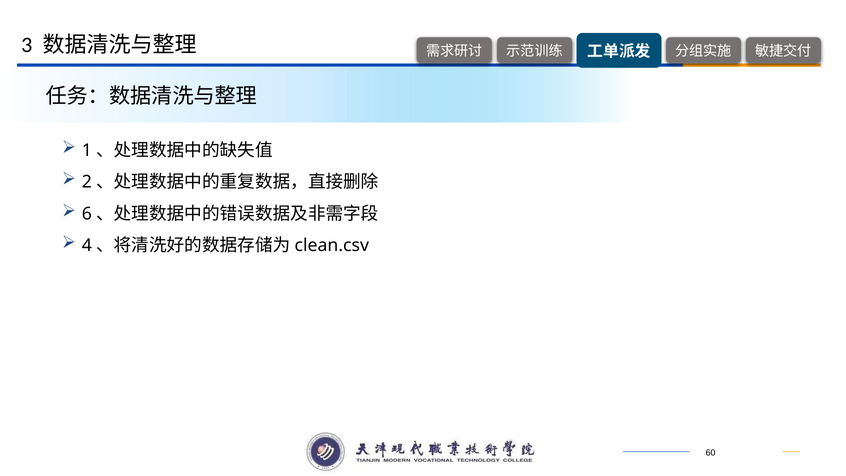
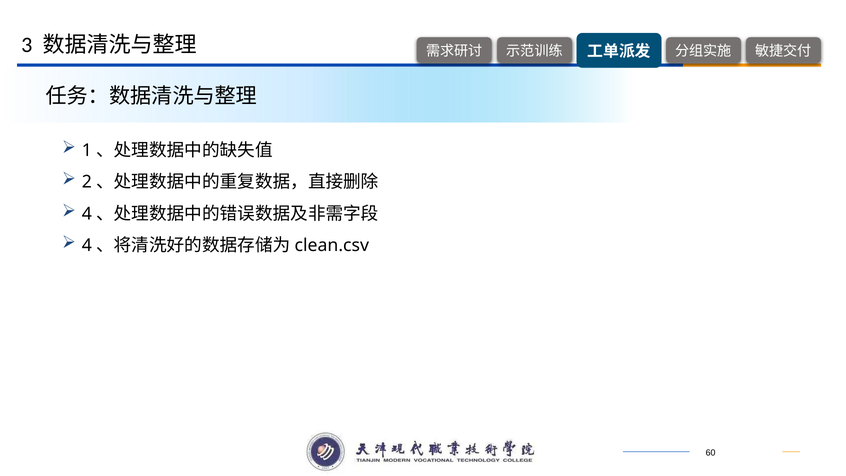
6 at (87, 214): 6 -> 4
